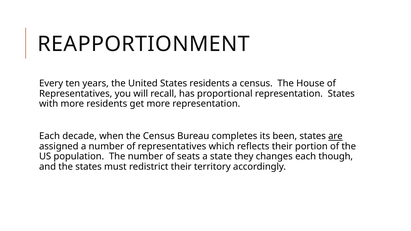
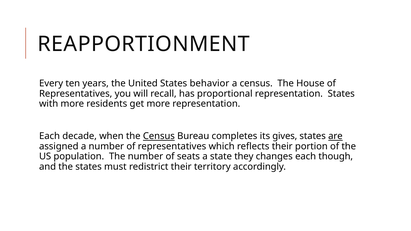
States residents: residents -> behavior
Census at (159, 136) underline: none -> present
been: been -> gives
